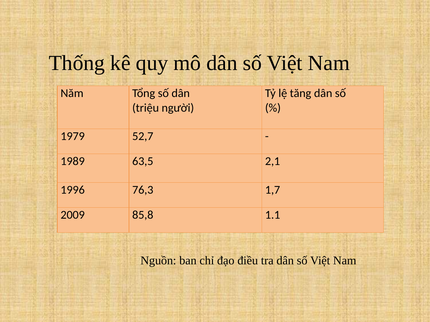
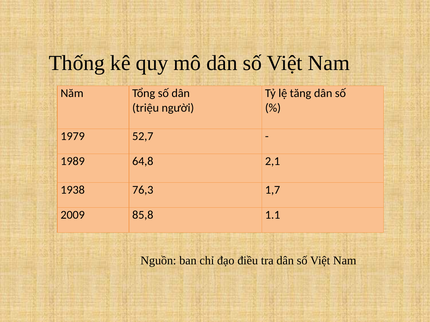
63,5: 63,5 -> 64,8
1996: 1996 -> 1938
